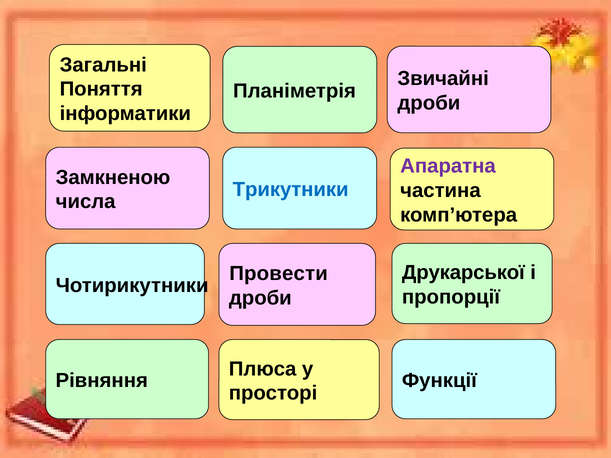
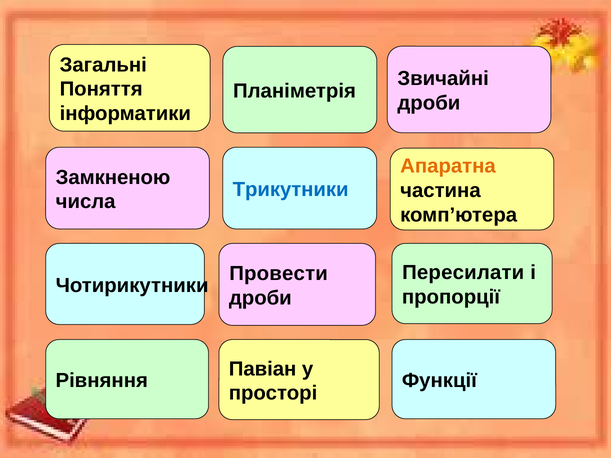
Апаратна colour: purple -> orange
Друкарської: Друкарської -> Пересилати
Плюса: Плюса -> Павіан
